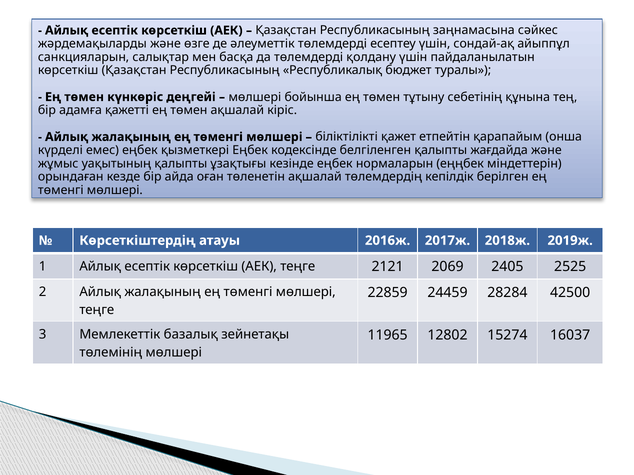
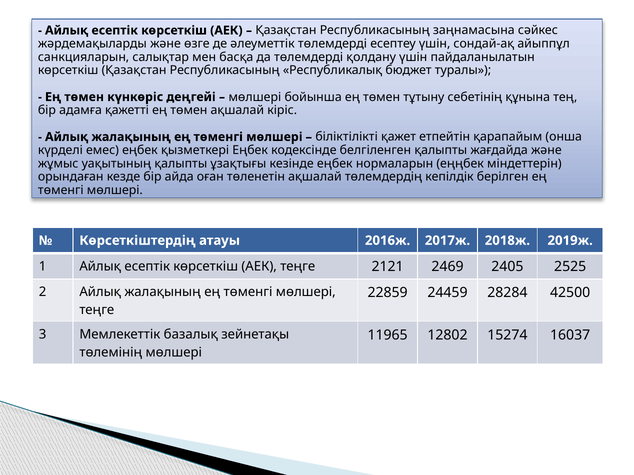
2069: 2069 -> 2469
